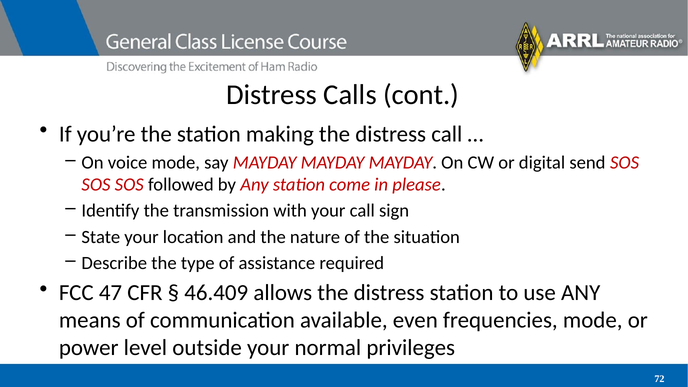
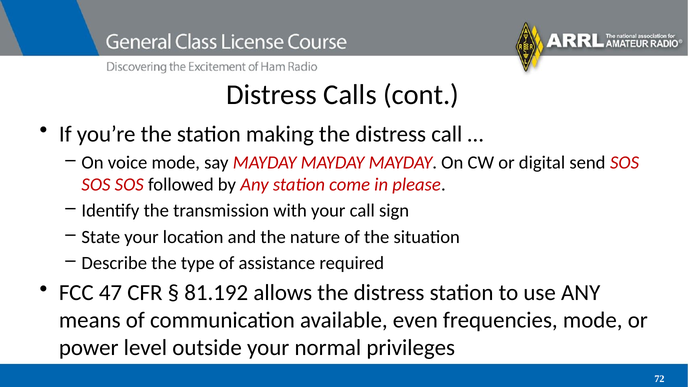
46.409: 46.409 -> 81.192
